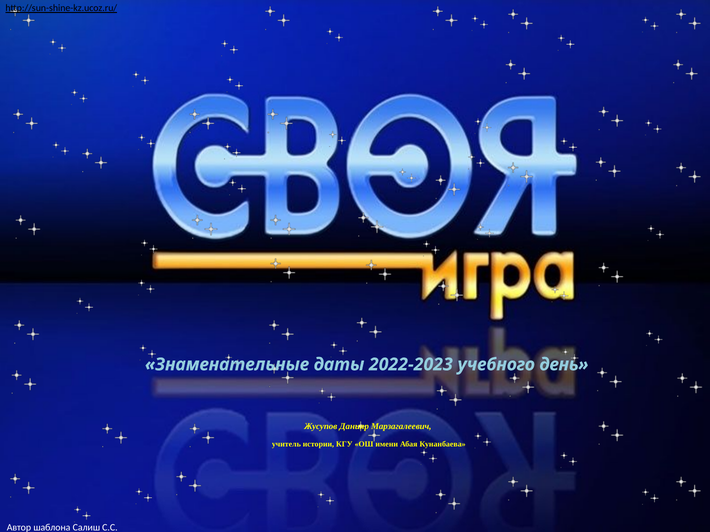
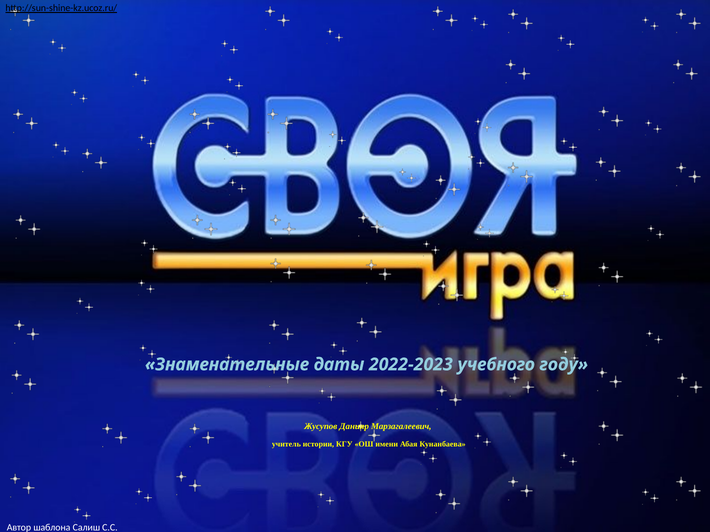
день: день -> году
